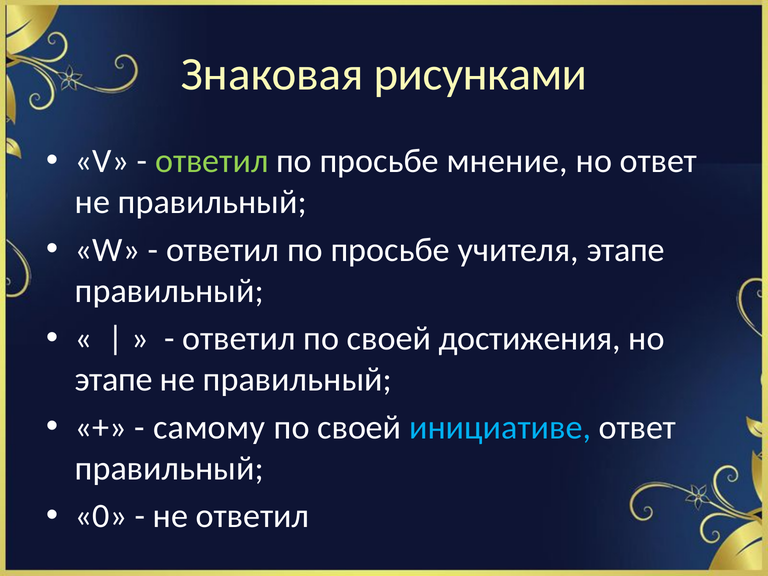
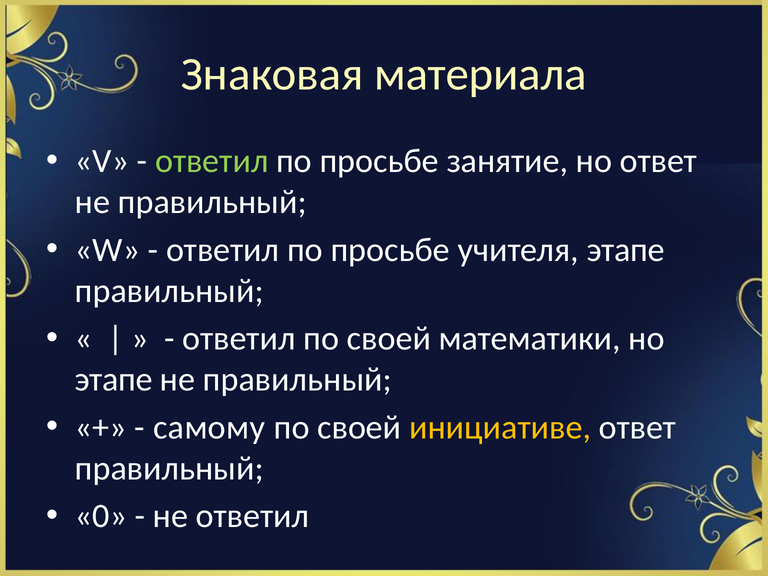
рисунками: рисунками -> материала
мнение: мнение -> занятие
достижения: достижения -> математики
инициативе colour: light blue -> yellow
